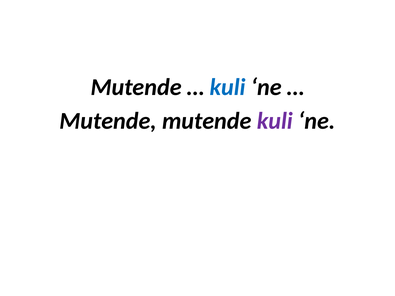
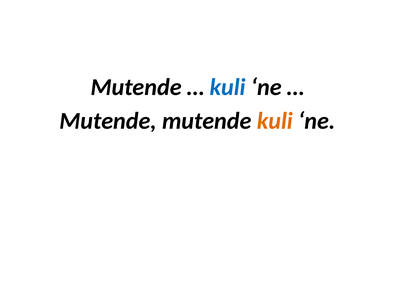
kuli at (275, 121) colour: purple -> orange
